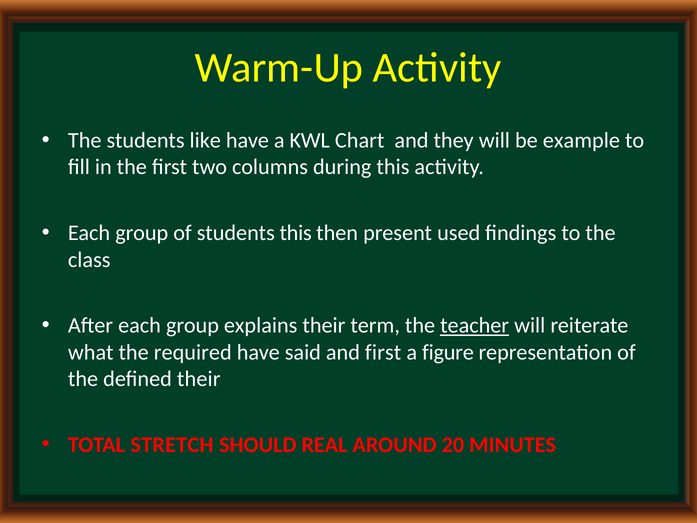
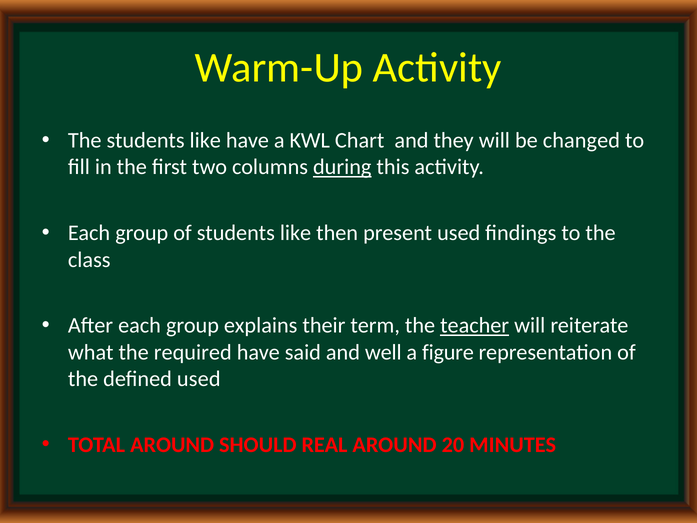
example: example -> changed
during underline: none -> present
of students this: this -> like
and first: first -> well
defined their: their -> used
TOTAL STRETCH: STRETCH -> AROUND
